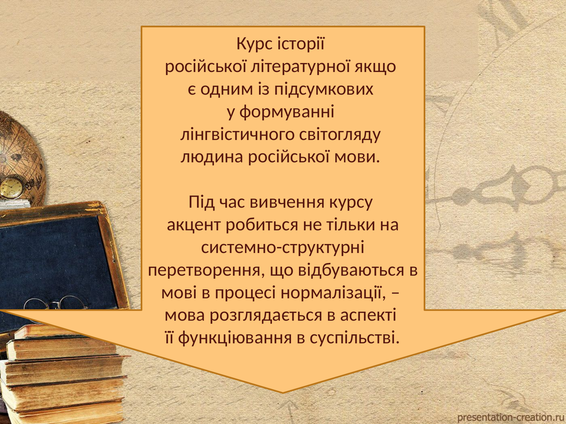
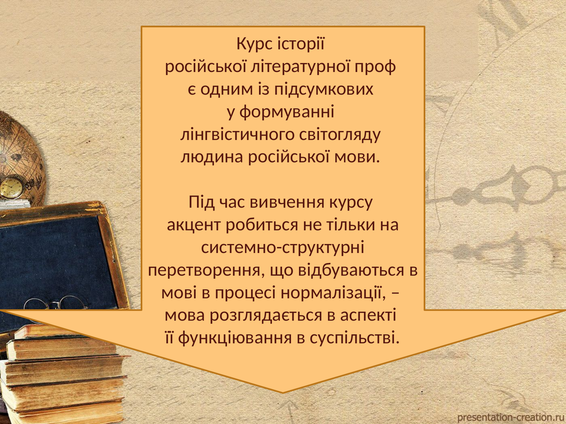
якщо: якщо -> проф
